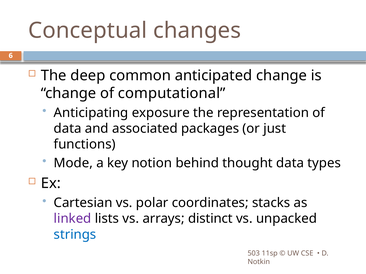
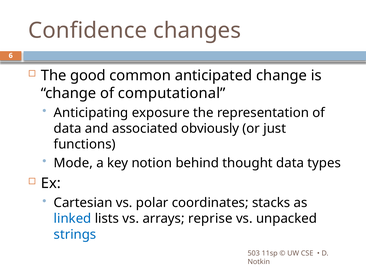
Conceptual: Conceptual -> Confidence
deep: deep -> good
packages: packages -> obviously
linked colour: purple -> blue
distinct: distinct -> reprise
